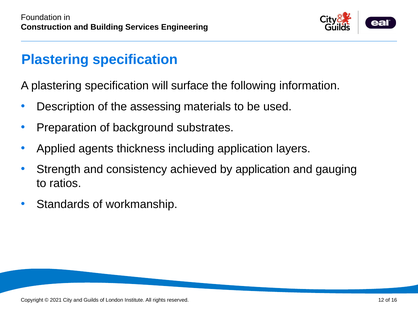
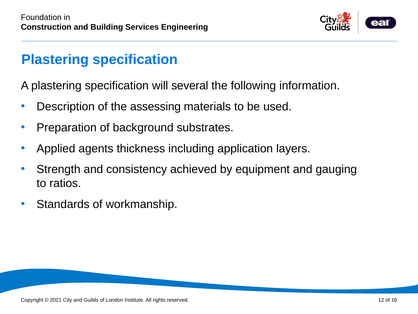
surface: surface -> several
by application: application -> equipment
